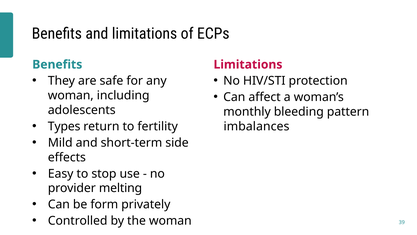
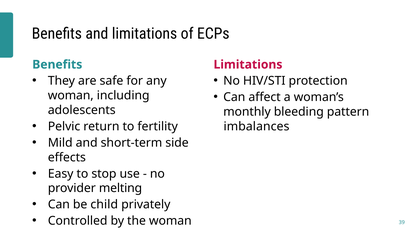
Types: Types -> Pelvic
form: form -> child
